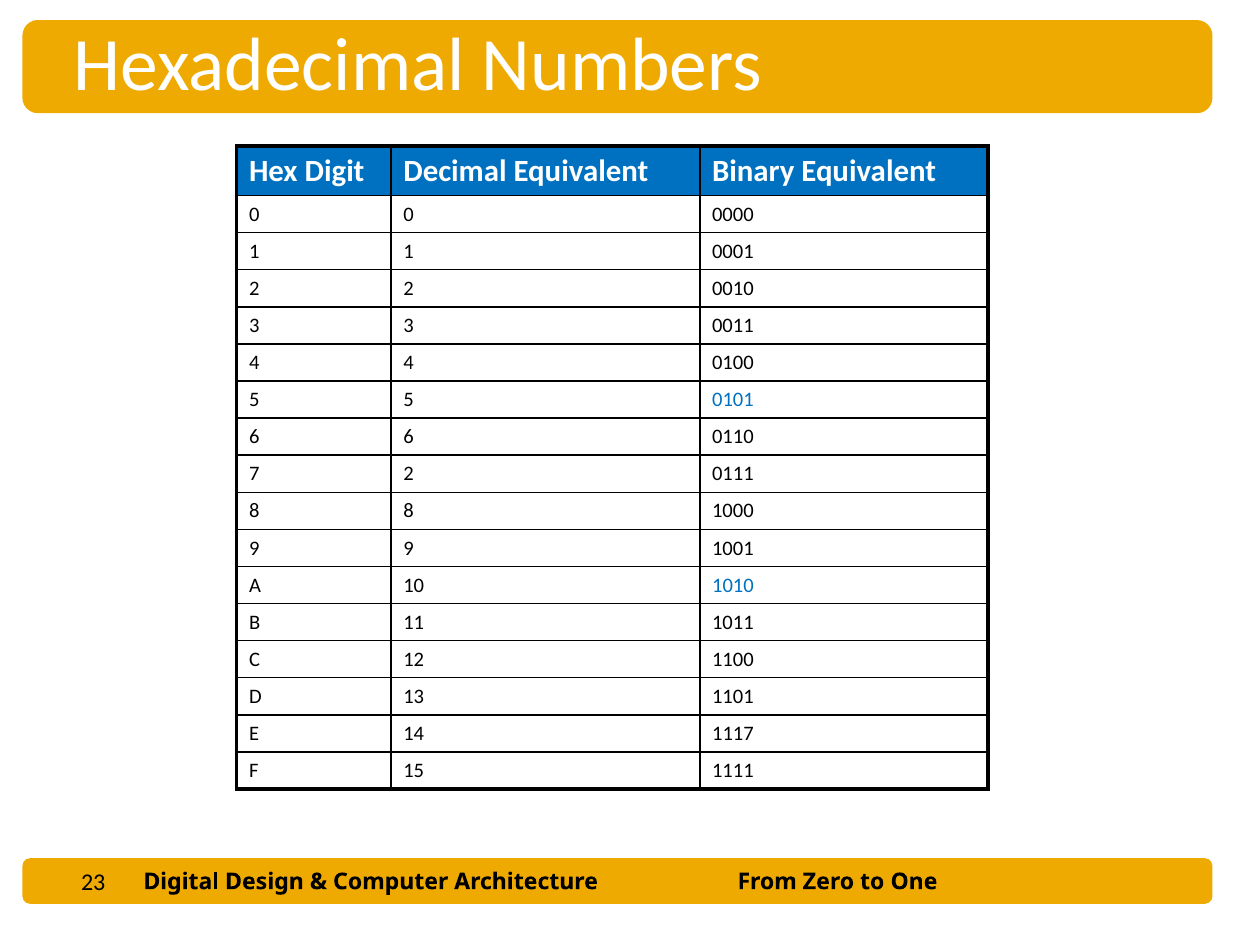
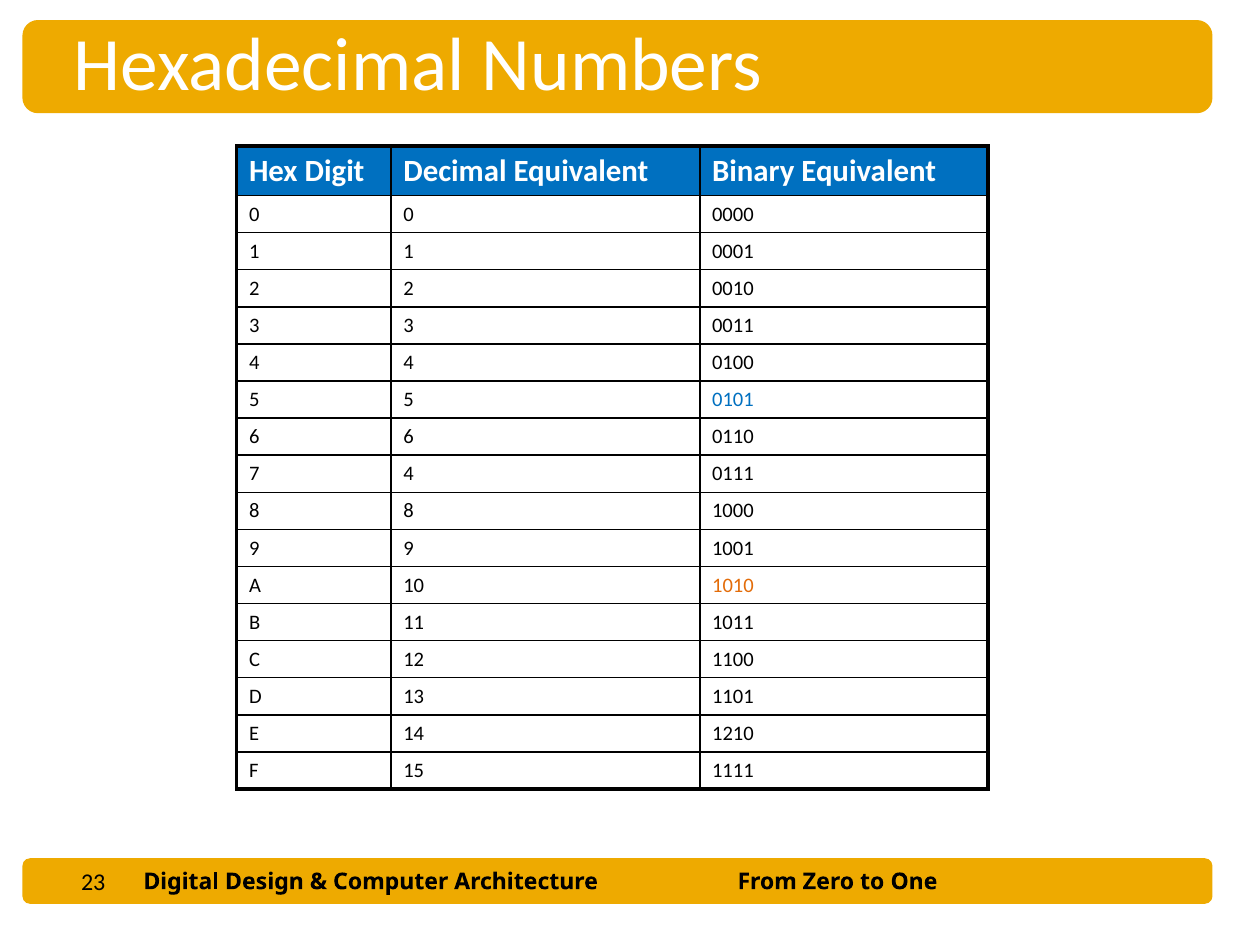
7 2: 2 -> 4
1010 colour: blue -> orange
1117: 1117 -> 1210
